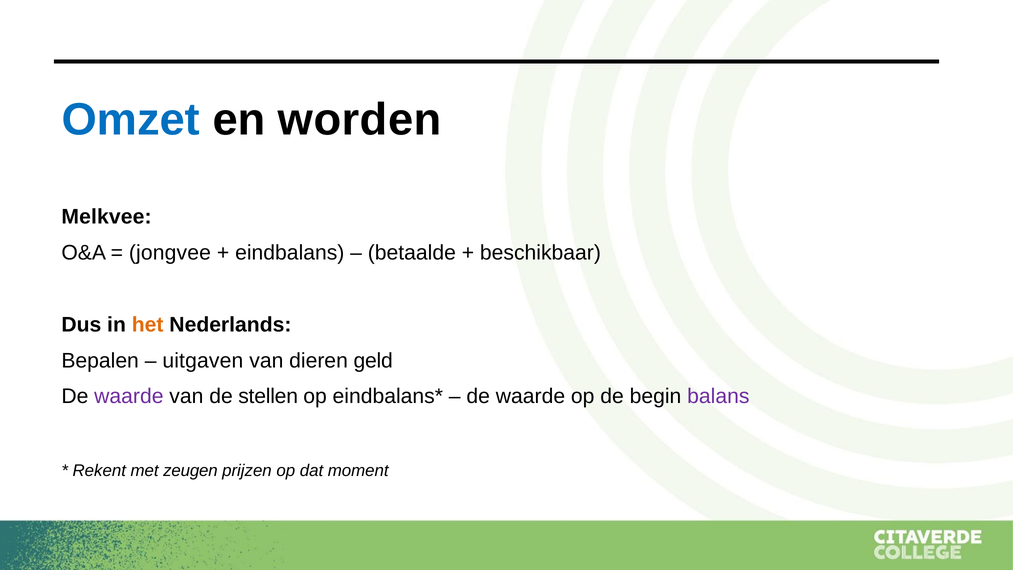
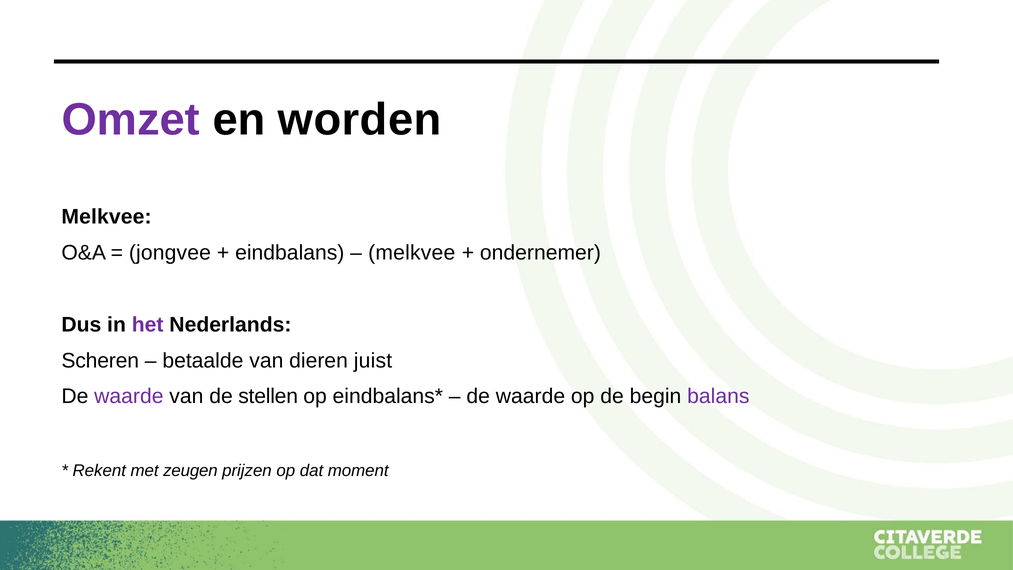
Omzet colour: blue -> purple
betaalde at (412, 253): betaalde -> melkvee
beschikbaar: beschikbaar -> ondernemer
het colour: orange -> purple
Bepalen: Bepalen -> Scheren
uitgaven: uitgaven -> betaalde
geld: geld -> juist
